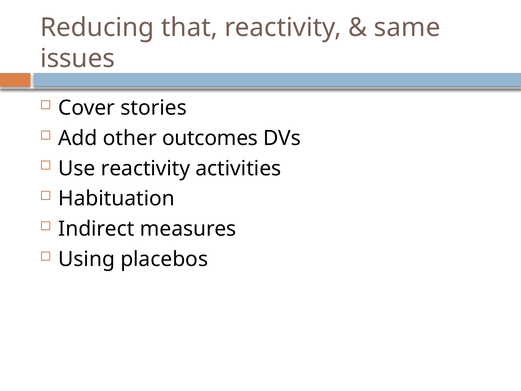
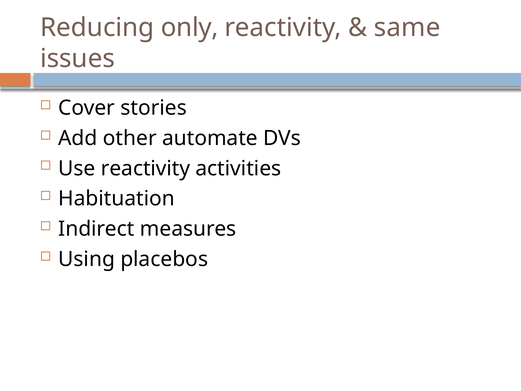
that: that -> only
outcomes: outcomes -> automate
